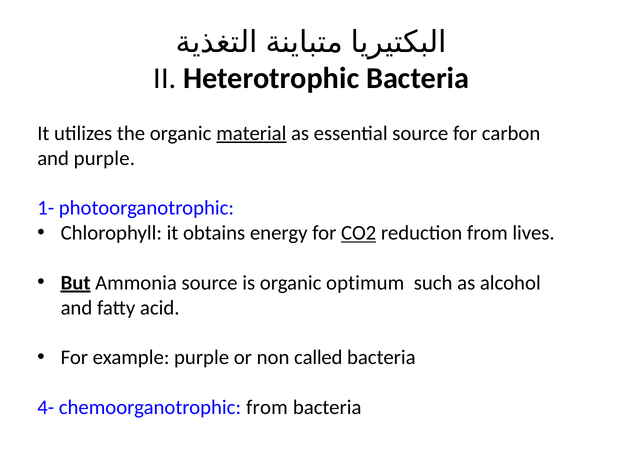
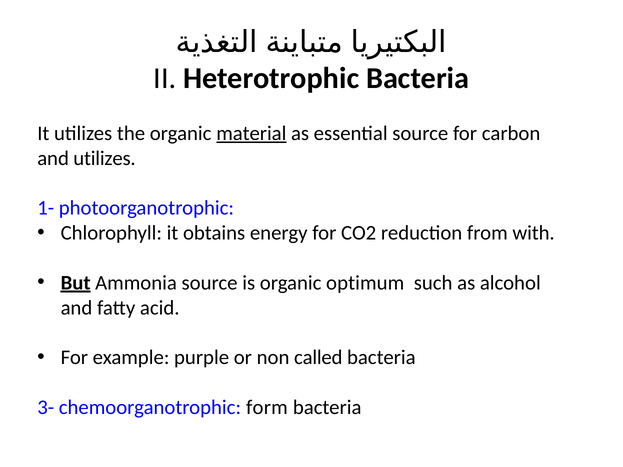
and purple: purple -> utilizes
CO2 underline: present -> none
lives: lives -> with
4-: 4- -> 3-
chemoorganotrophic from: from -> form
